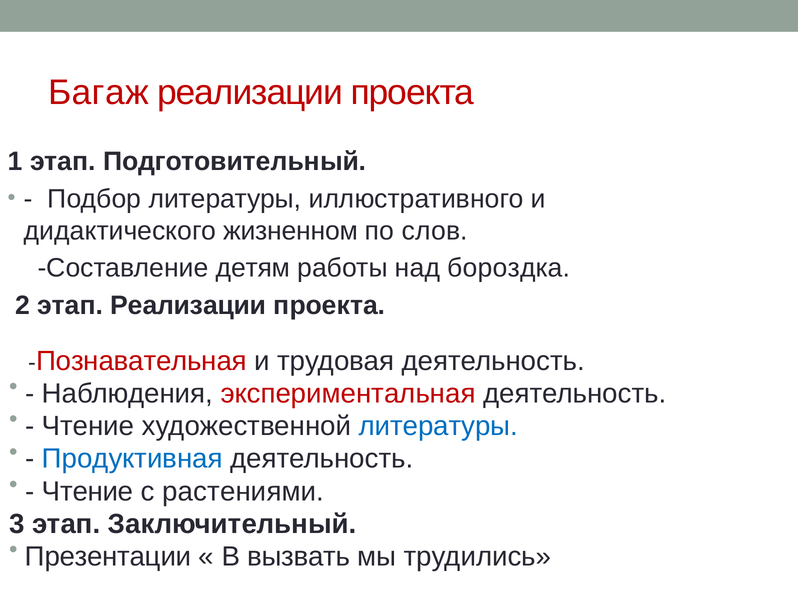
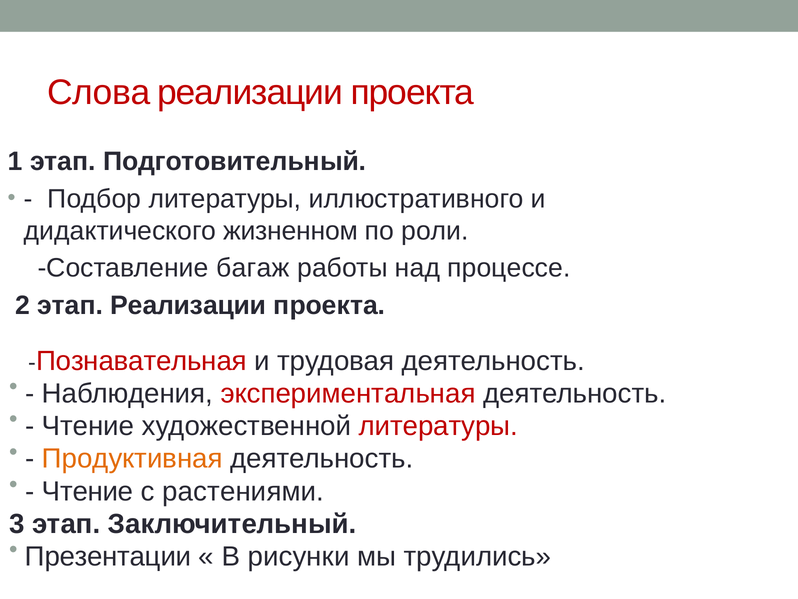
Багаж: Багаж -> Слова
слов: слов -> роли
детям: детям -> багаж
бороздка: бороздка -> процессе
литературы at (438, 426) colour: blue -> red
Продуктивная colour: blue -> orange
вызвать: вызвать -> рисунки
